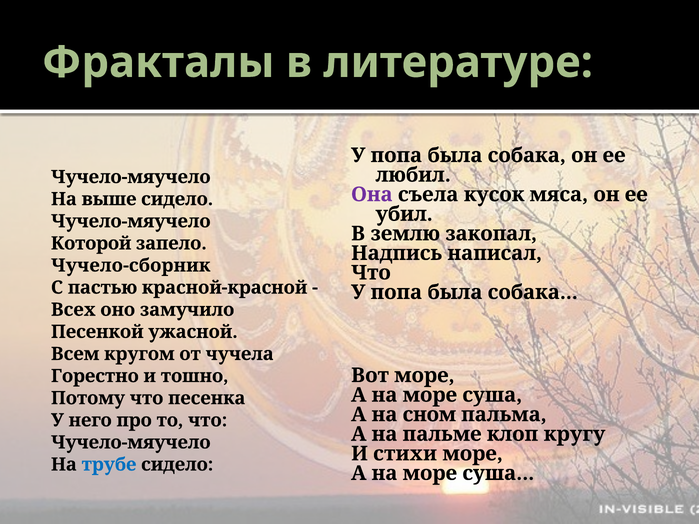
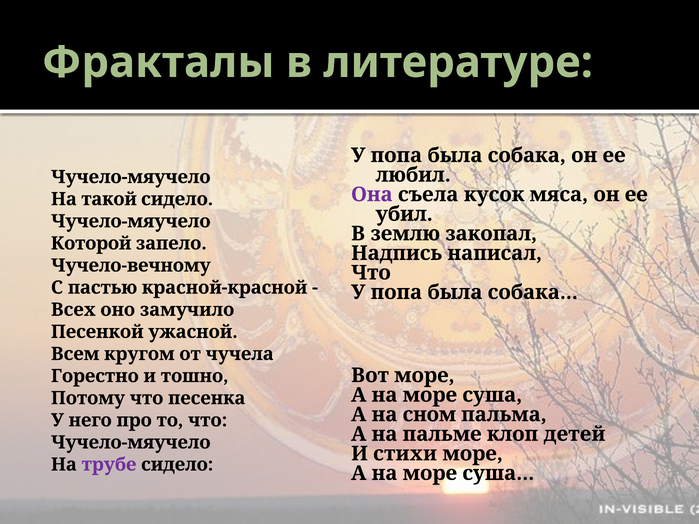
выше: выше -> такой
Чучело-сборник: Чучело-сборник -> Чучело-вечному
кругу: кругу -> детей
трубе colour: blue -> purple
